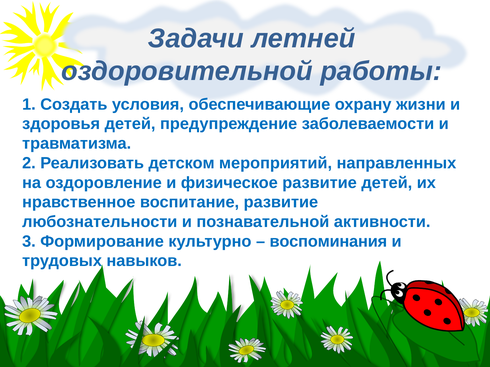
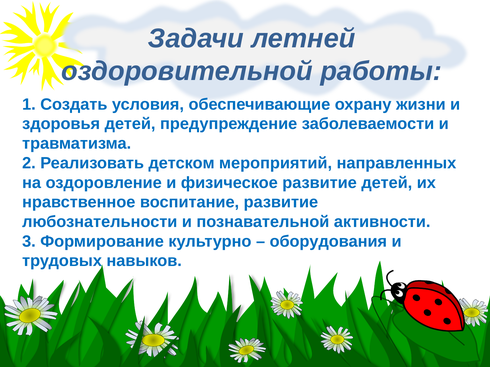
воспоминания: воспоминания -> оборудования
